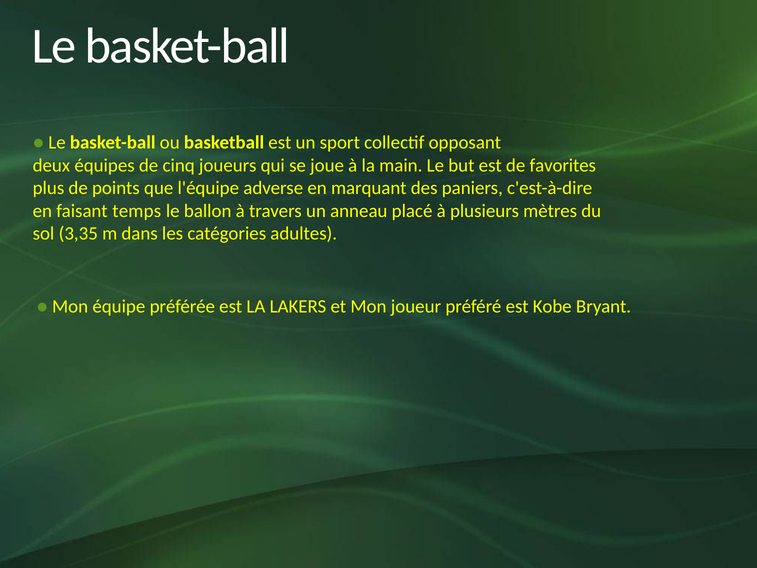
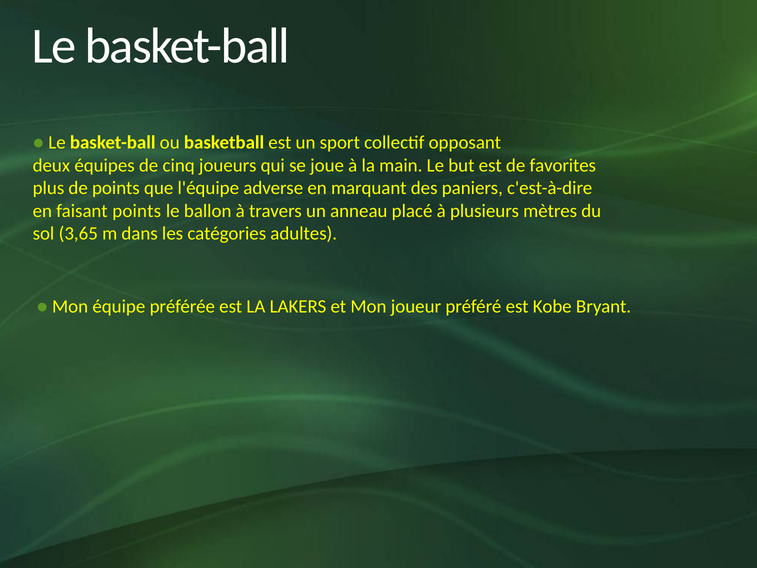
faisant temps: temps -> points
3,35: 3,35 -> 3,65
